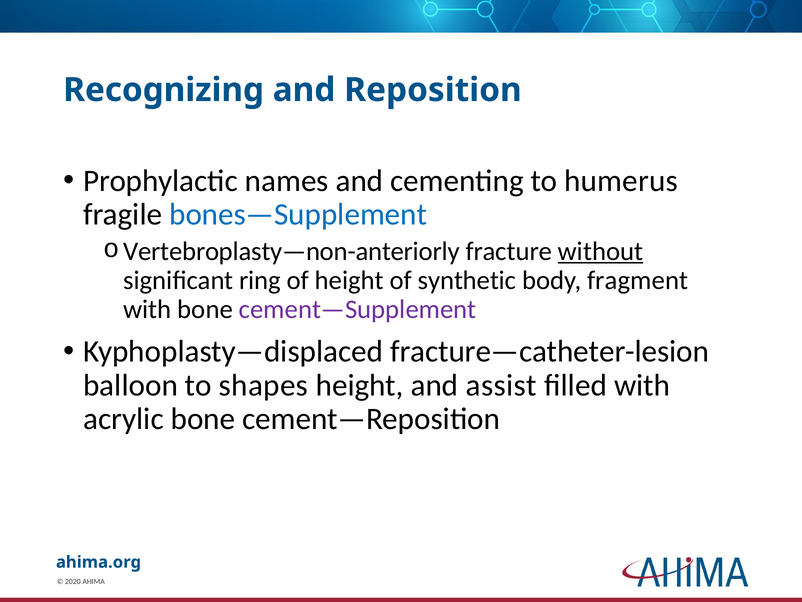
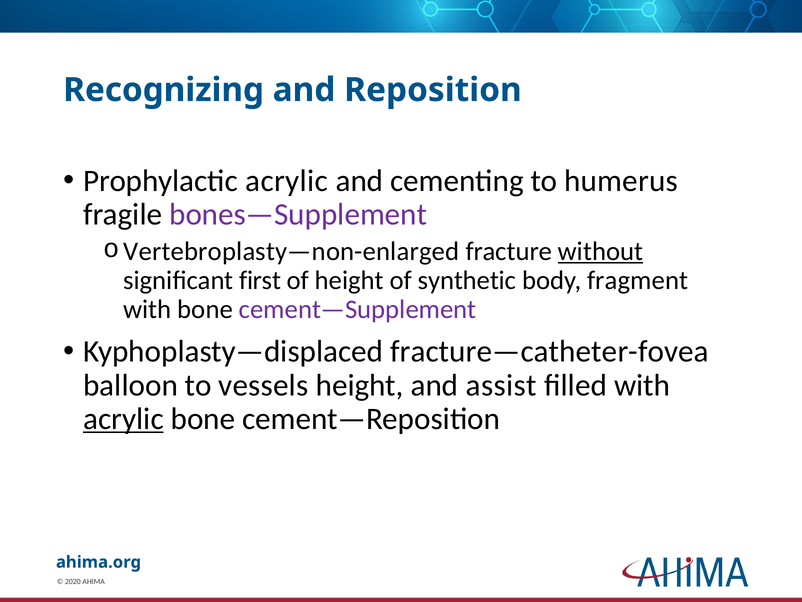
Prophylactic names: names -> acrylic
bones—Supplement colour: blue -> purple
Vertebroplasty—non-anteriorly: Vertebroplasty—non-anteriorly -> Vertebroplasty—non-enlarged
ring: ring -> first
fracture—catheter-lesion: fracture—catheter-lesion -> fracture—catheter-fovea
shapes: shapes -> vessels
acrylic at (123, 419) underline: none -> present
